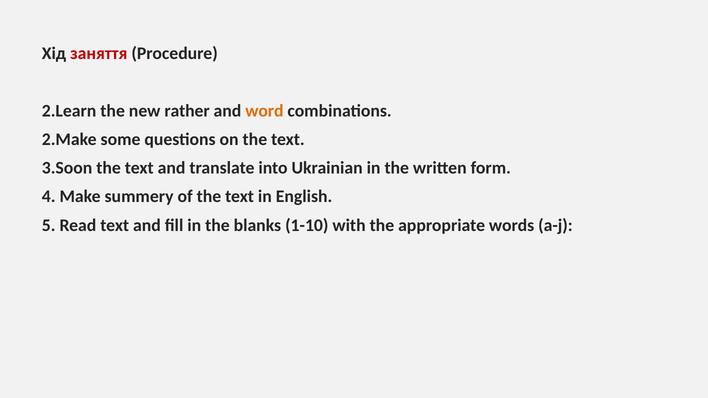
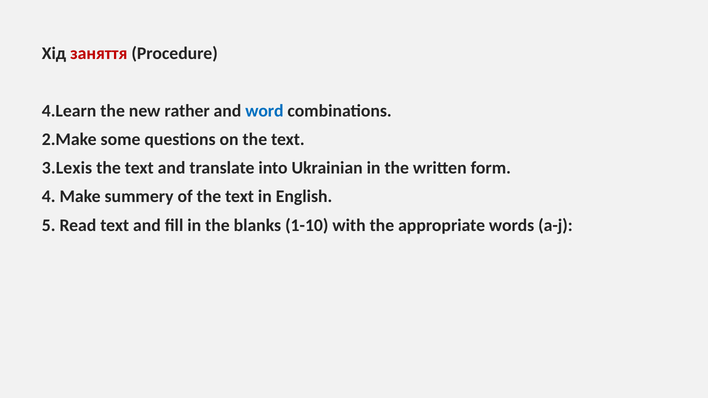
2.Learn: 2.Learn -> 4.Learn
word colour: orange -> blue
3.Soon: 3.Soon -> 3.Lexis
